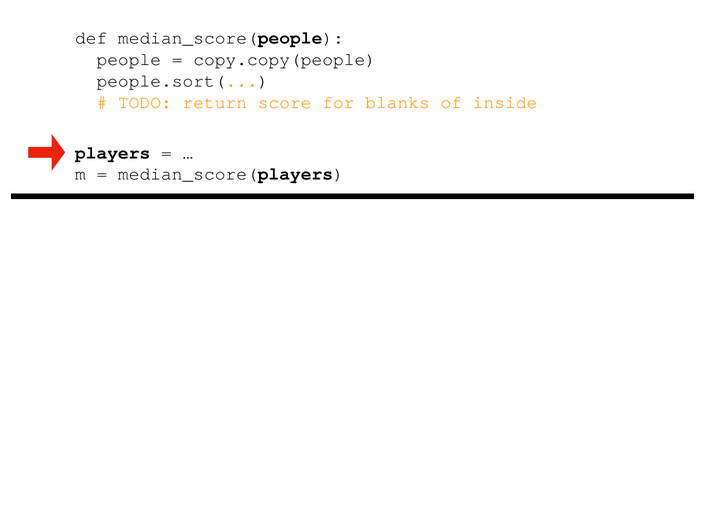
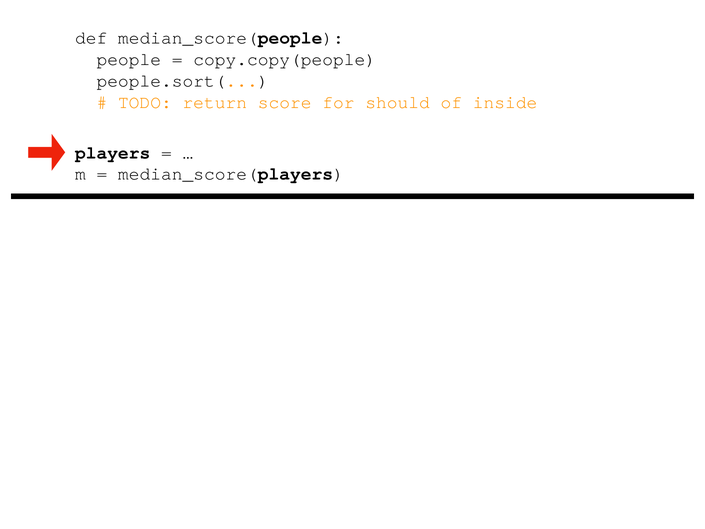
blanks: blanks -> should
